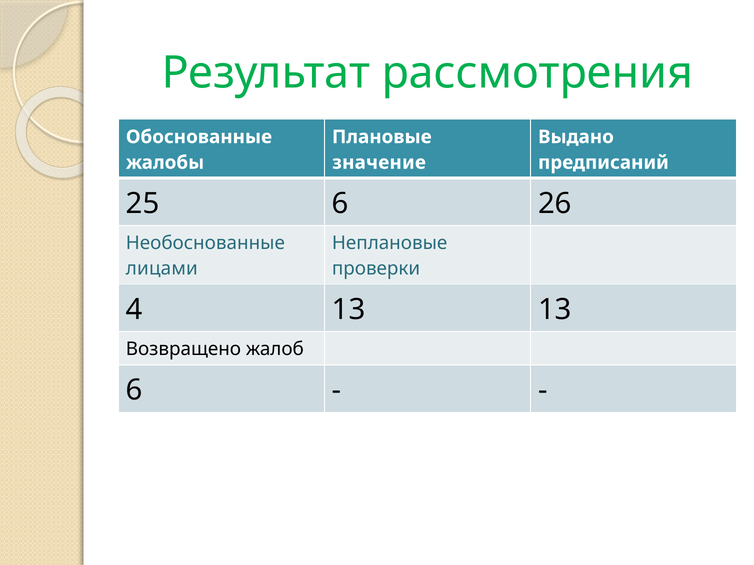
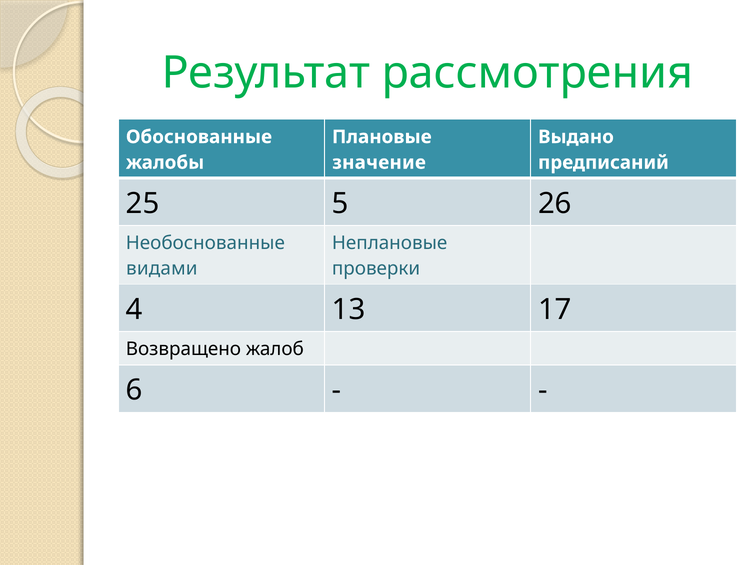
25 6: 6 -> 5
лицами: лицами -> видами
13 13: 13 -> 17
